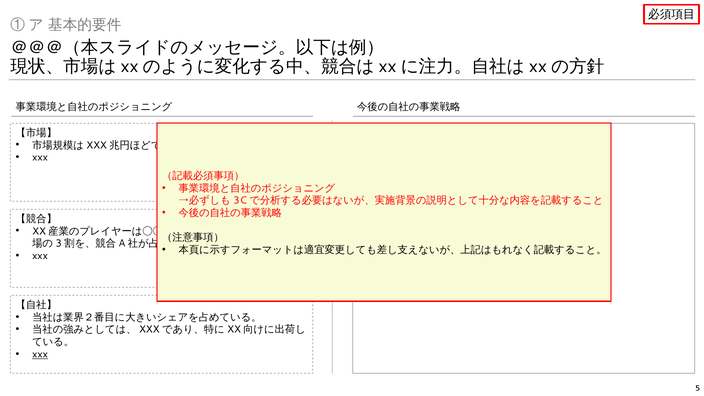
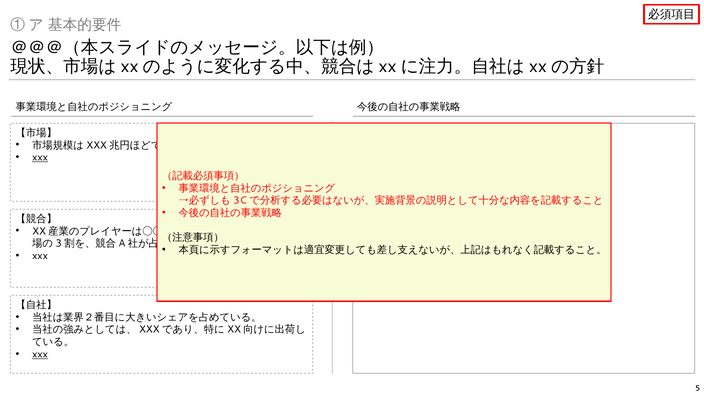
xxx at (40, 157) underline: none -> present
